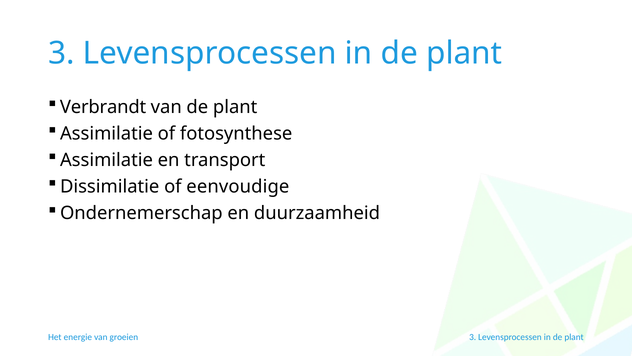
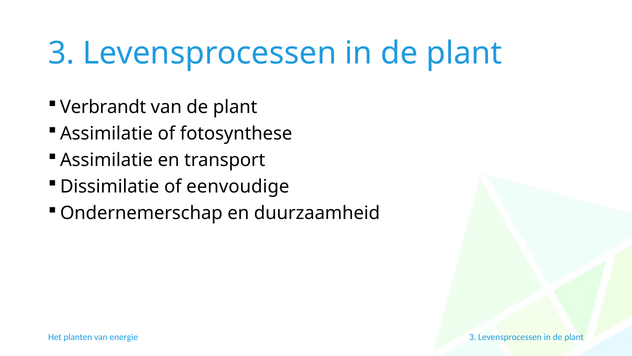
energie: energie -> planten
groeien: groeien -> energie
